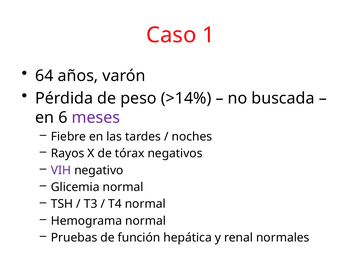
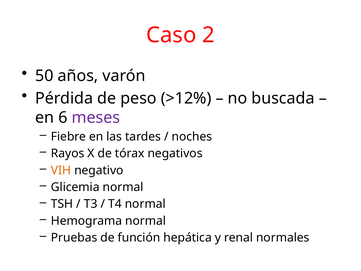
1: 1 -> 2
64: 64 -> 50
>14%: >14% -> >12%
VIH colour: purple -> orange
